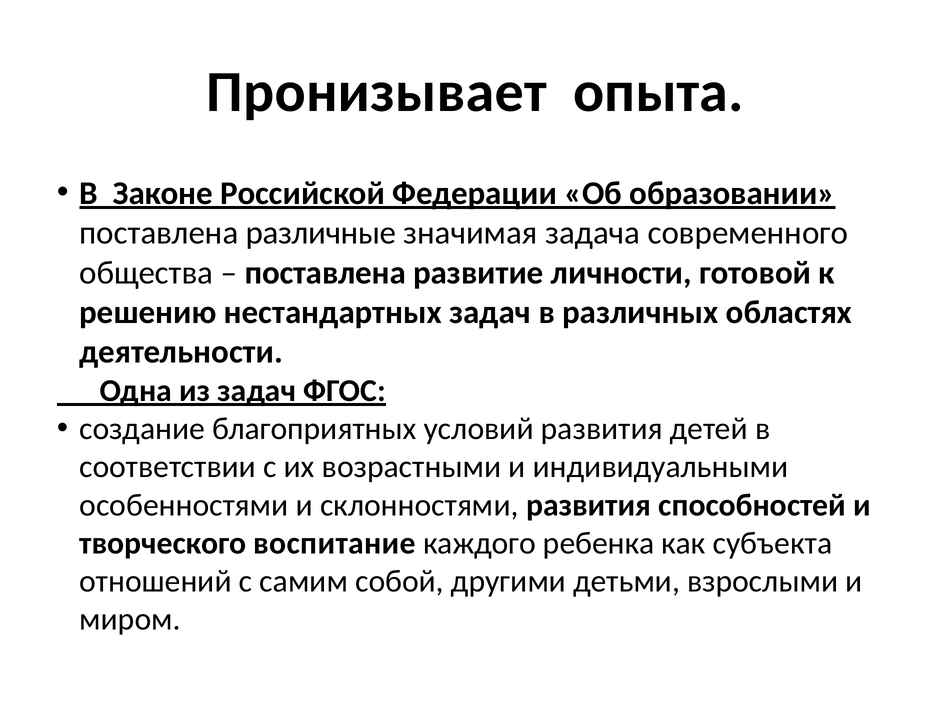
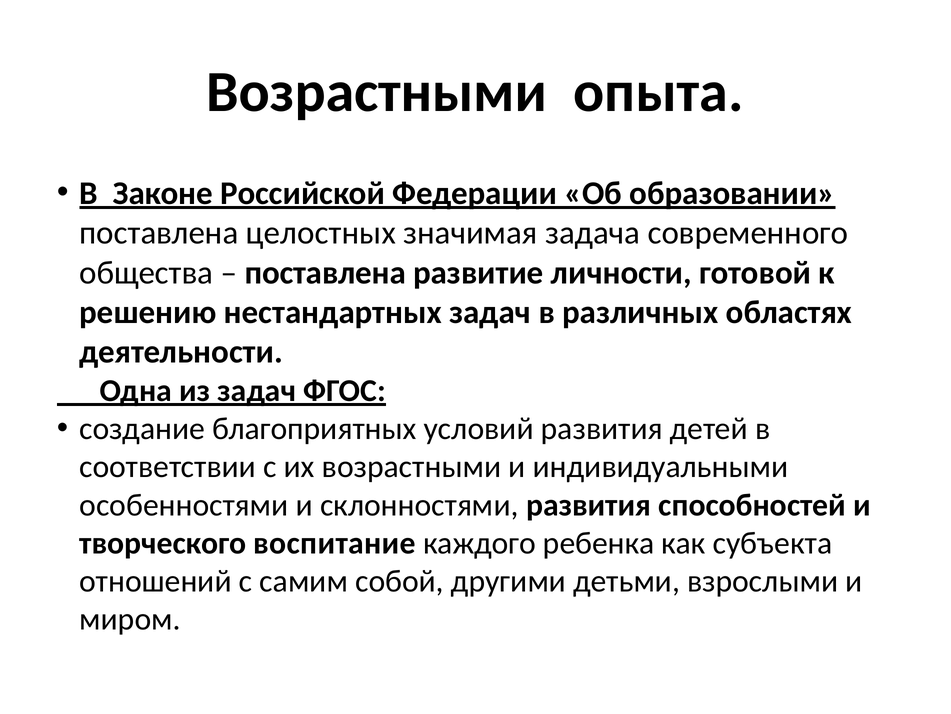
Пронизывает at (377, 92): Пронизывает -> Возрастными
различные: различные -> целостных
